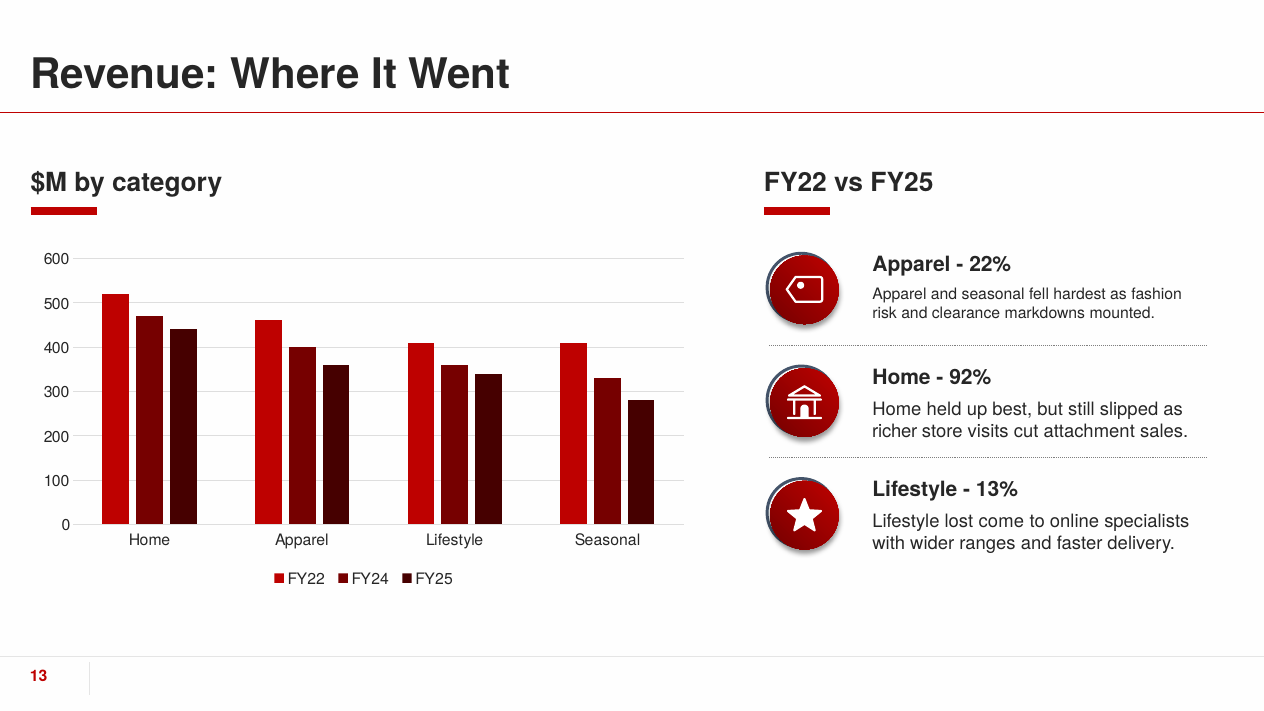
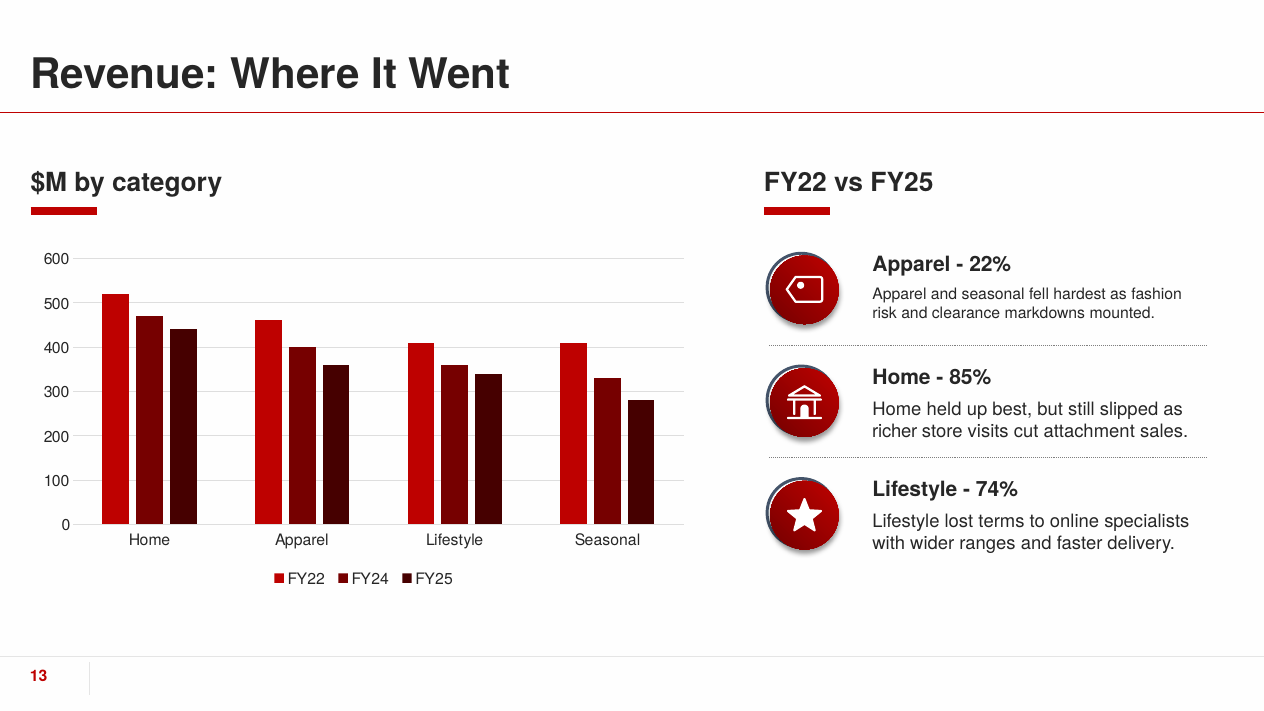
92%: 92% -> 85%
13%: 13% -> 74%
come: come -> terms
